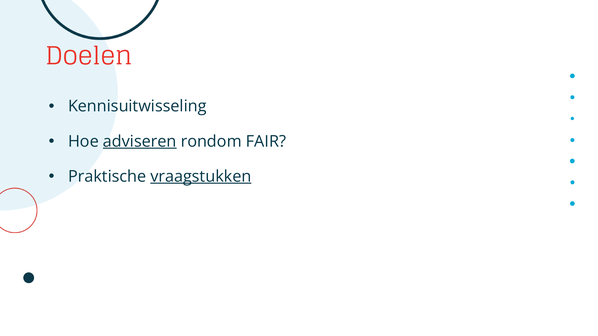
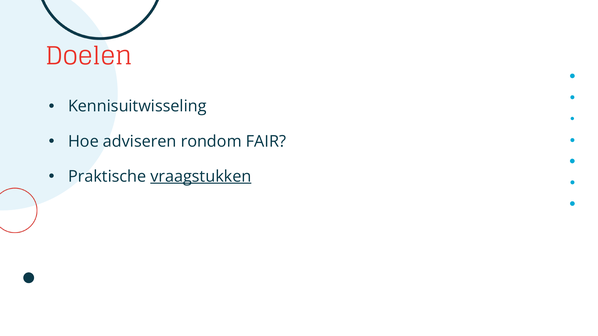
adviseren underline: present -> none
